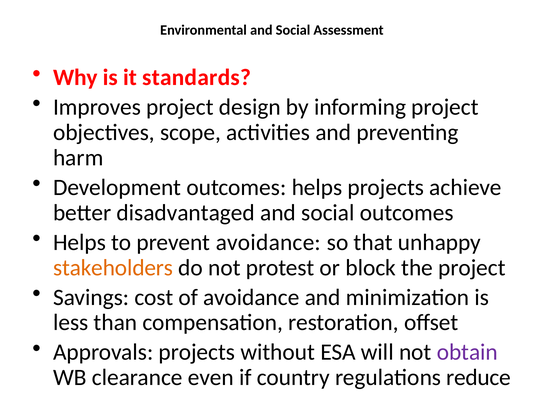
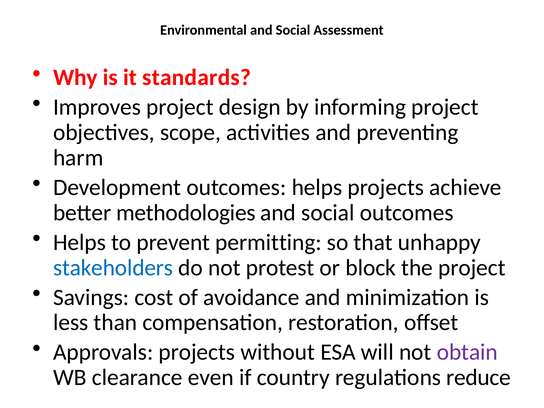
disadvantaged: disadvantaged -> methodologies
prevent avoidance: avoidance -> permitting
stakeholders colour: orange -> blue
